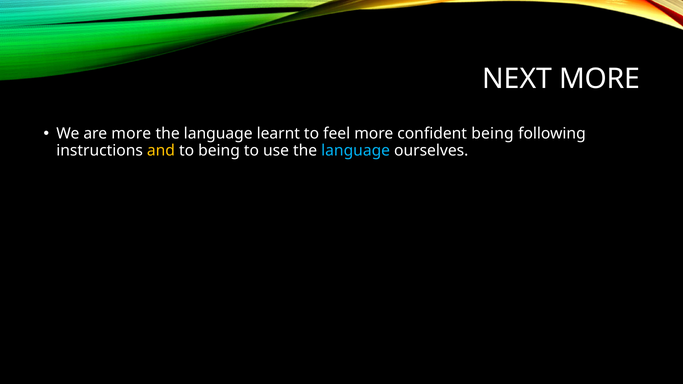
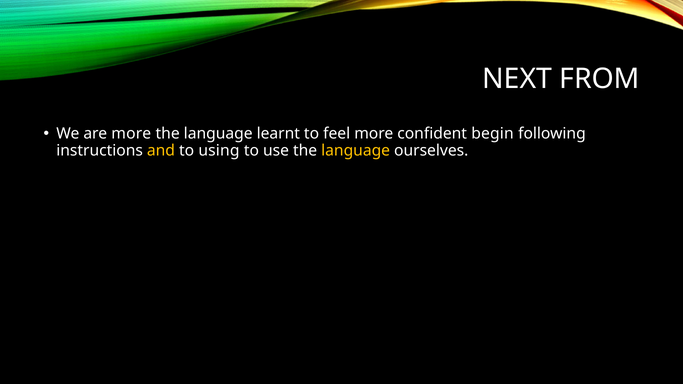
NEXT MORE: MORE -> FROM
confident being: being -> begin
to being: being -> using
language at (356, 151) colour: light blue -> yellow
